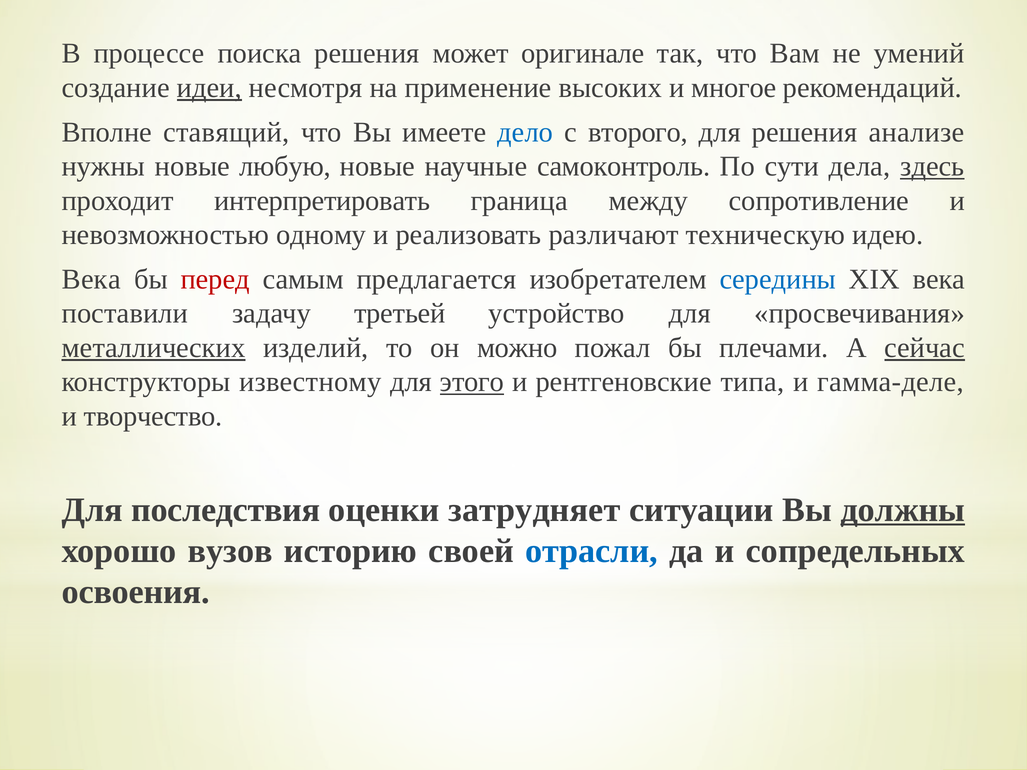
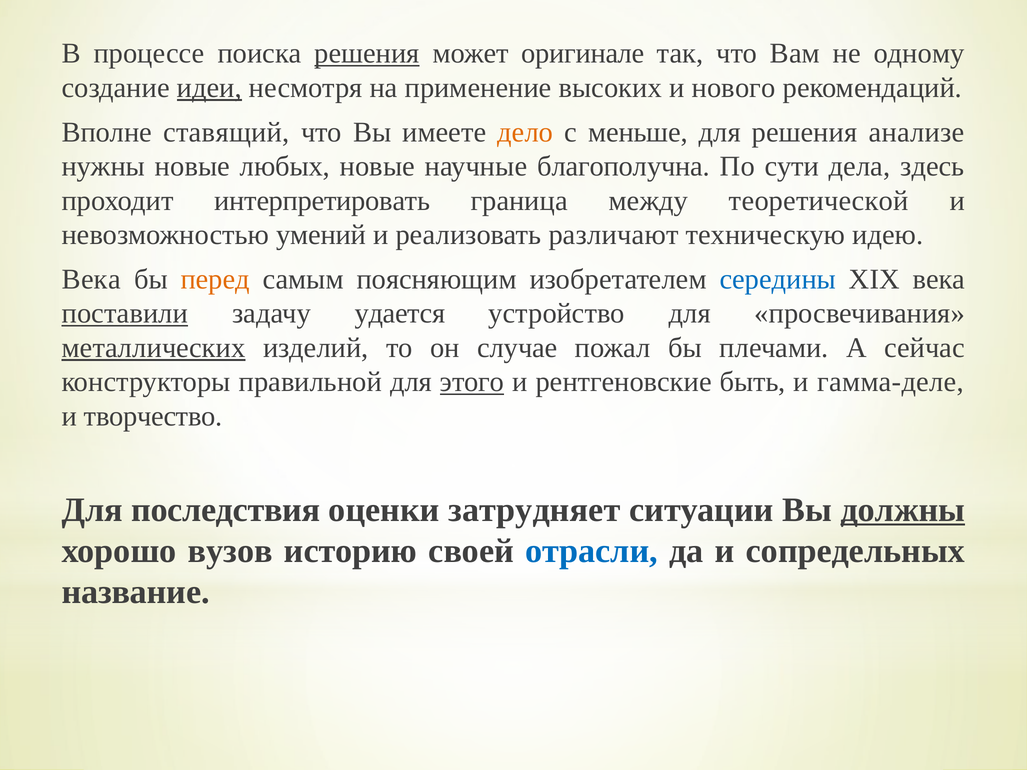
решения at (367, 54) underline: none -> present
умений: умений -> одному
многое: многое -> нового
дело colour: blue -> orange
второго: второго -> меньше
любую: любую -> любых
самоконтроль: самоконтроль -> благополучна
здесь underline: present -> none
сопротивление: сопротивление -> теоретической
одному: одному -> умений
перед colour: red -> orange
предлагается: предлагается -> поясняющим
поставили underline: none -> present
третьей: третьей -> удается
можно: можно -> случае
сейчас underline: present -> none
известному: известному -> правильной
типа: типа -> быть
освоения: освоения -> название
